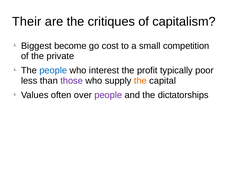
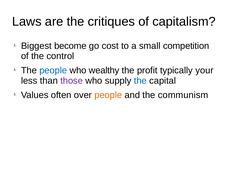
Their: Their -> Laws
private: private -> control
interest: interest -> wealthy
poor: poor -> your
the at (140, 81) colour: orange -> blue
people at (108, 95) colour: purple -> orange
dictatorships: dictatorships -> communism
